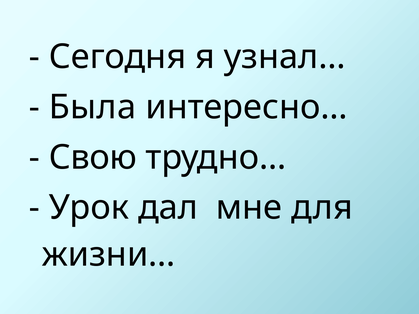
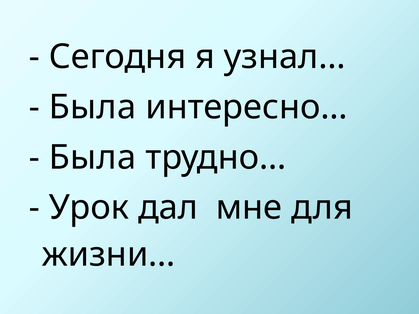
Свою at (93, 158): Свою -> Была
